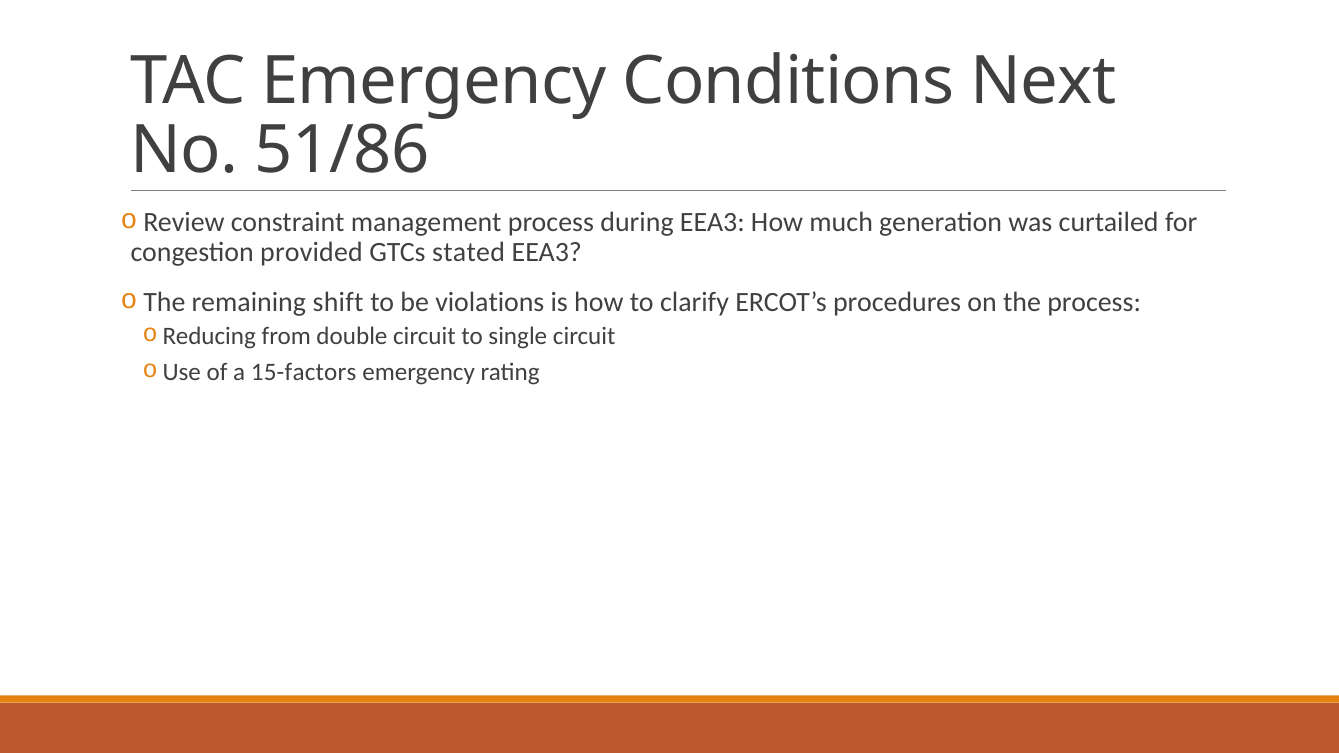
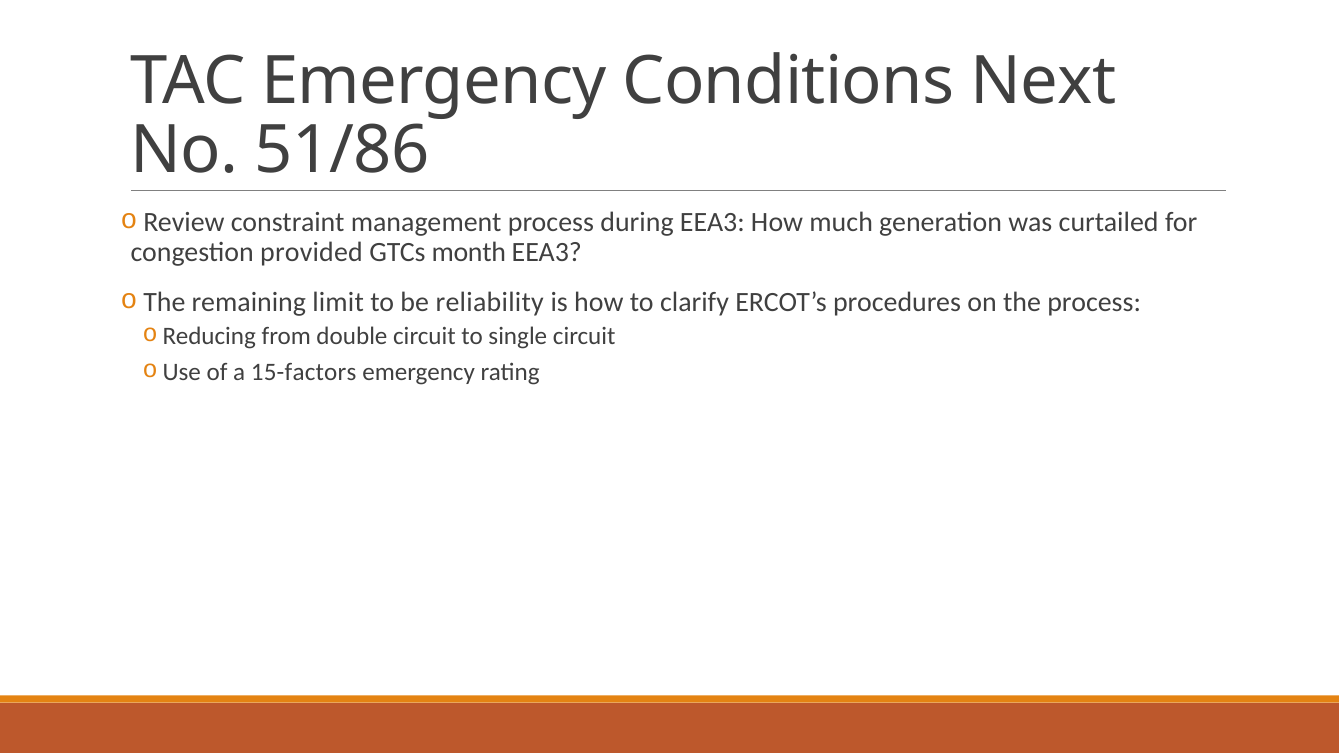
stated: stated -> month
shift: shift -> limit
violations: violations -> reliability
